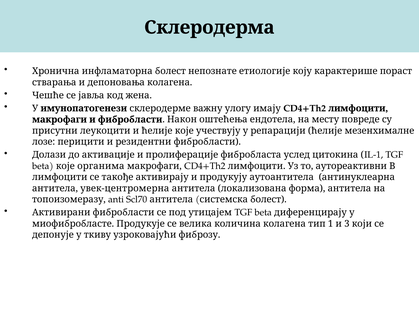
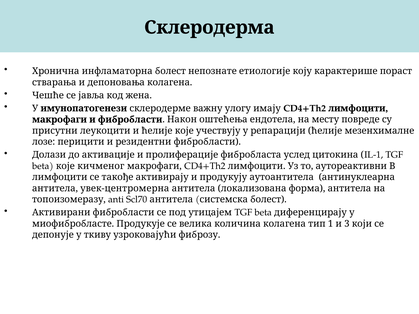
органима: органима -> кичменог
